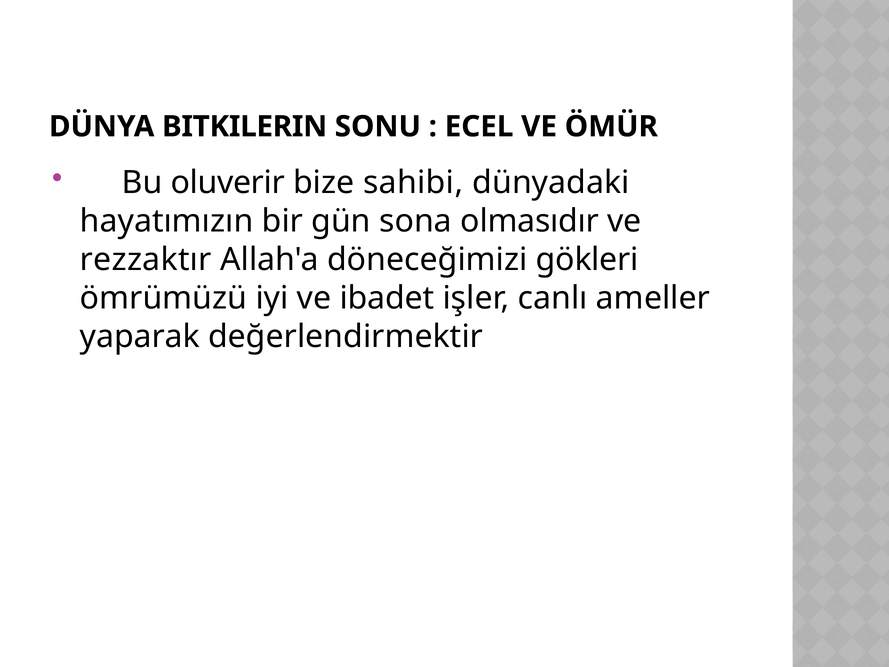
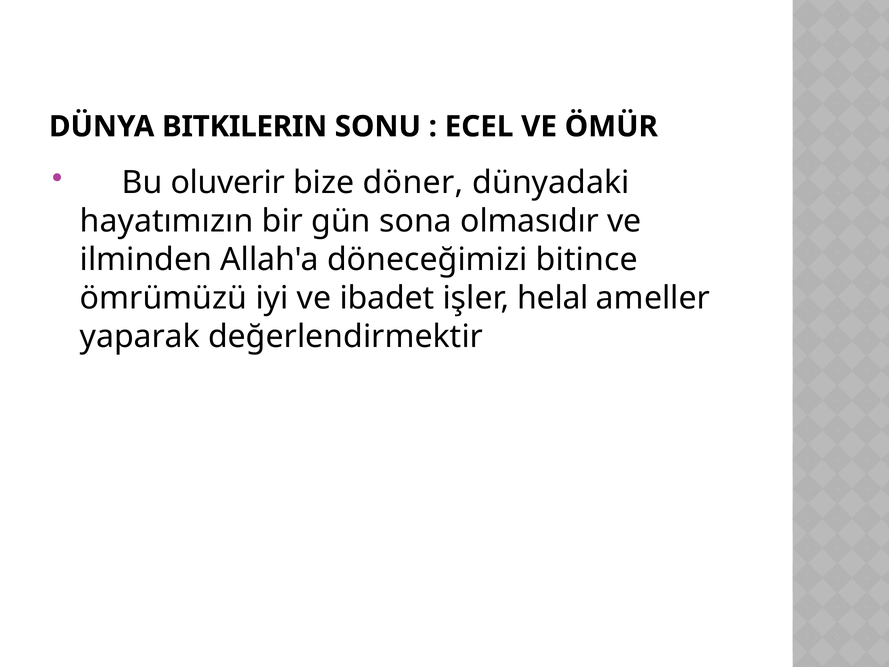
sahibi: sahibi -> döner
rezzaktır: rezzaktır -> ilminden
gökleri: gökleri -> bitince
canlı: canlı -> helal
